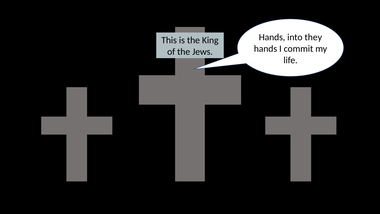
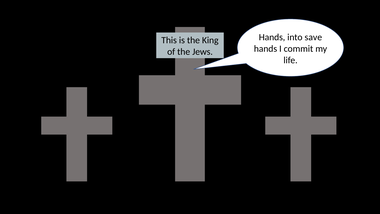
they: they -> save
